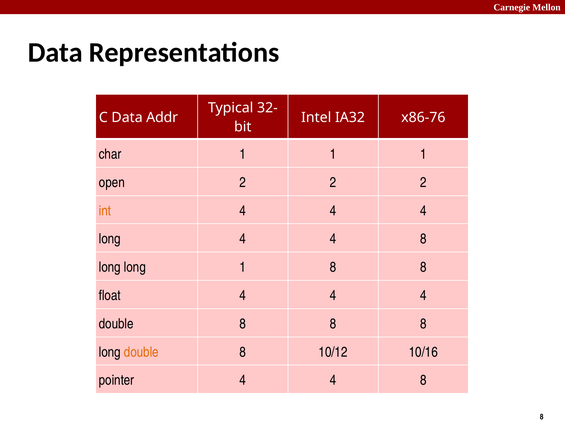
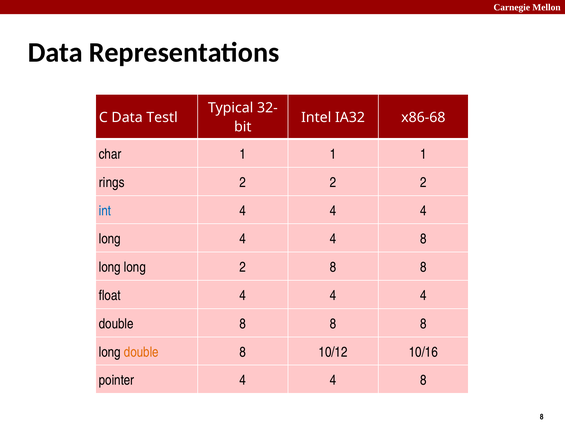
Addr: Addr -> Testl
x86-76: x86-76 -> x86-68
open: open -> rings
int colour: orange -> blue
long 1: 1 -> 2
